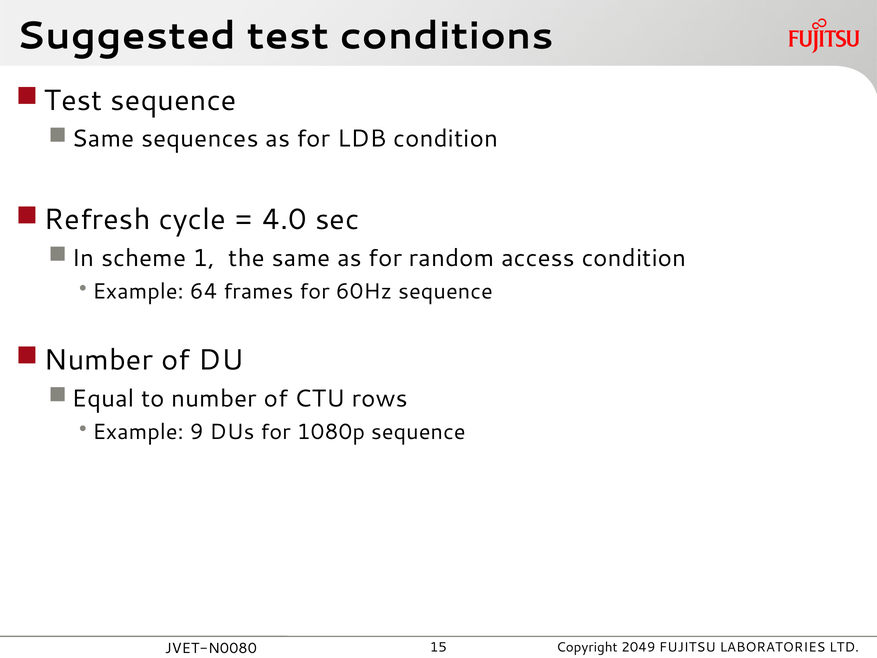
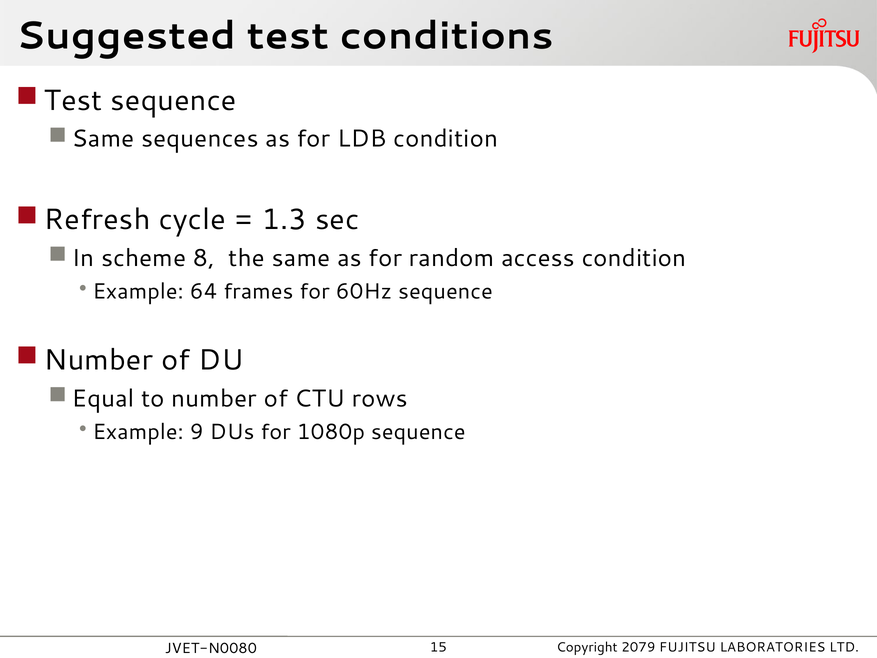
4.0: 4.0 -> 1.3
1: 1 -> 8
2049: 2049 -> 2079
